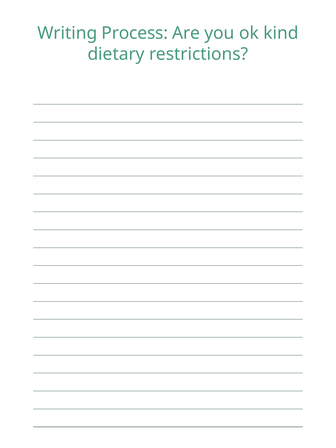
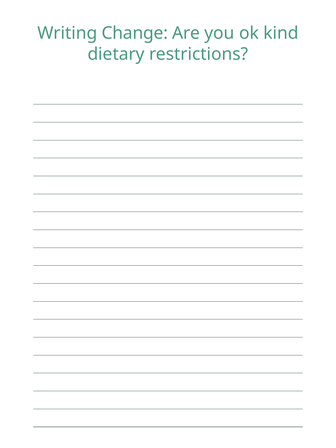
Process: Process -> Change
